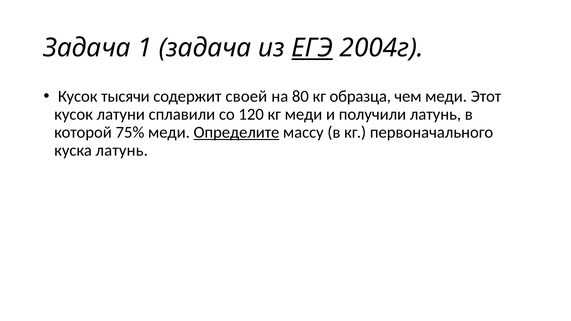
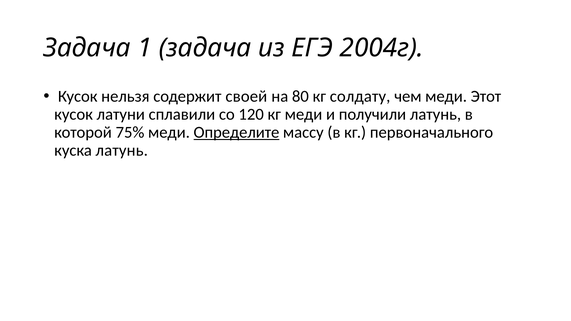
ЕГЭ underline: present -> none
тысячи: тысячи -> нельзя
образца: образца -> солдату
